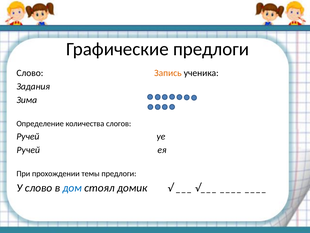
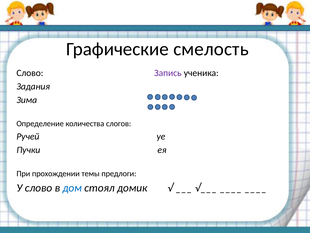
Графические предлоги: предлоги -> смелость
Запись colour: orange -> purple
Ручей at (28, 150): Ручей -> Пучки
